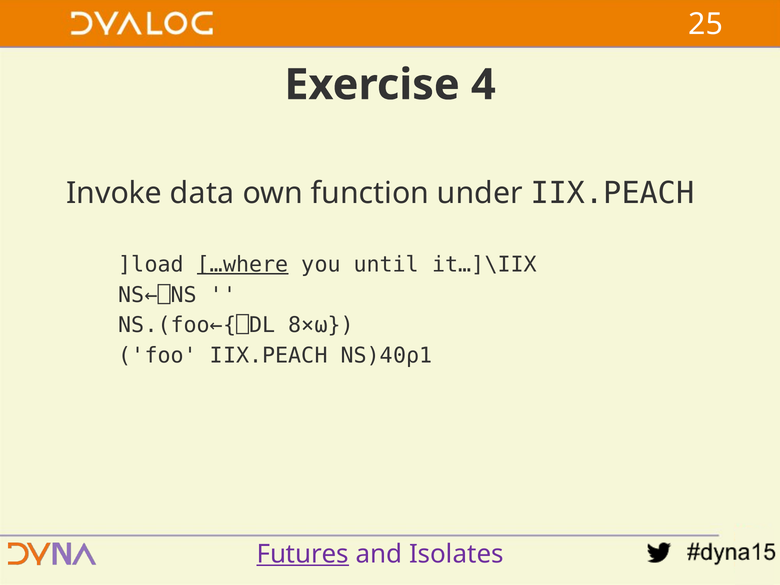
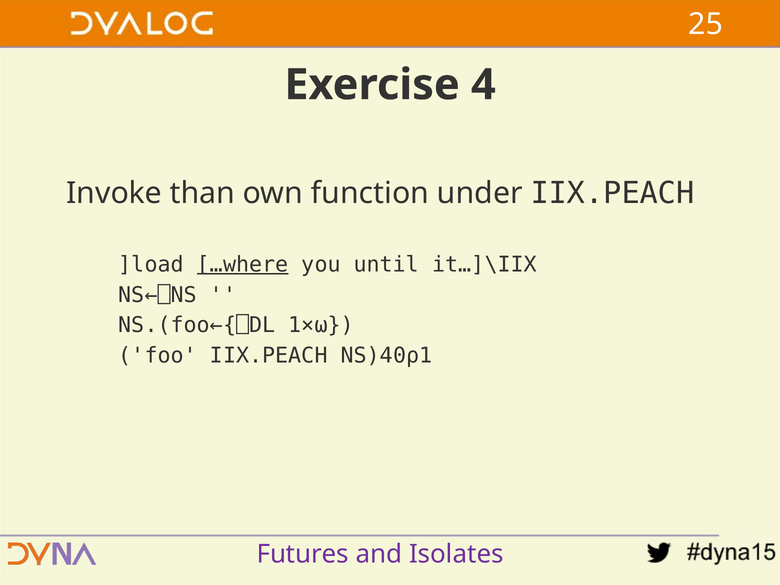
data: data -> than
8×⍵: 8×⍵ -> 1×⍵
Futures underline: present -> none
